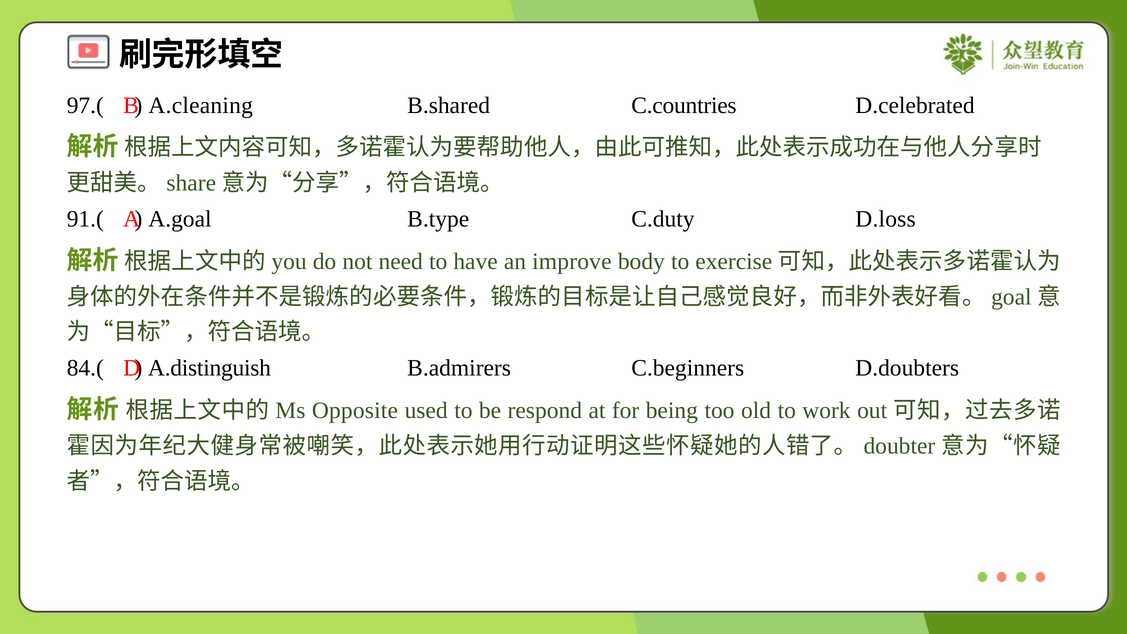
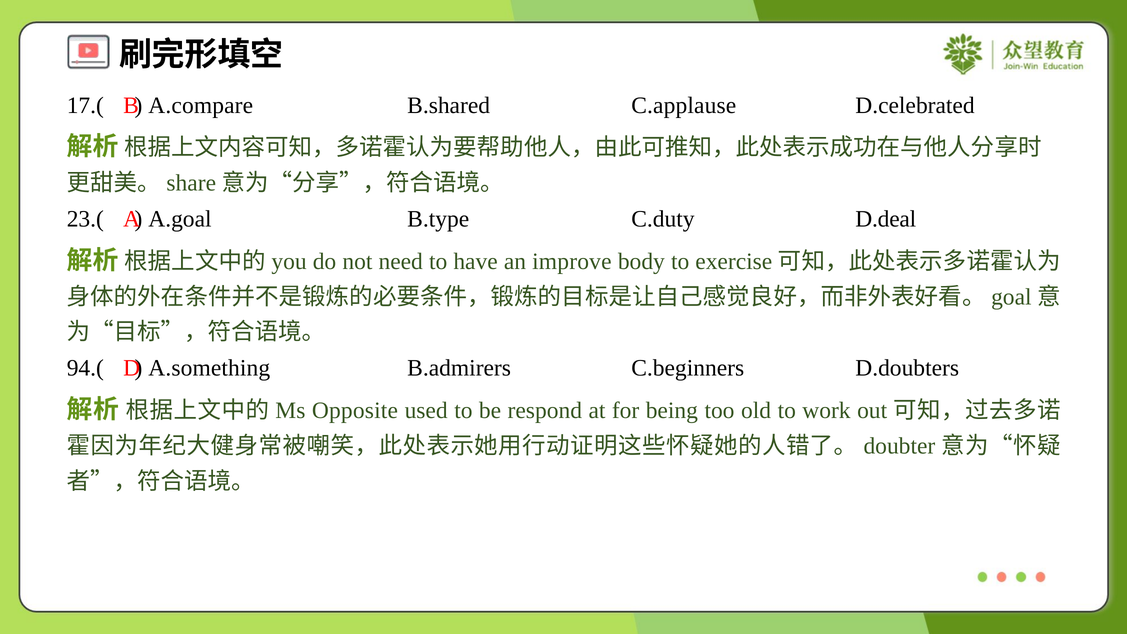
97.(: 97.( -> 17.(
A.cleaning: A.cleaning -> A.compare
C.countries: C.countries -> C.applause
91.(: 91.( -> 23.(
D.loss: D.loss -> D.deal
84.(: 84.( -> 94.(
A.distinguish: A.distinguish -> A.something
